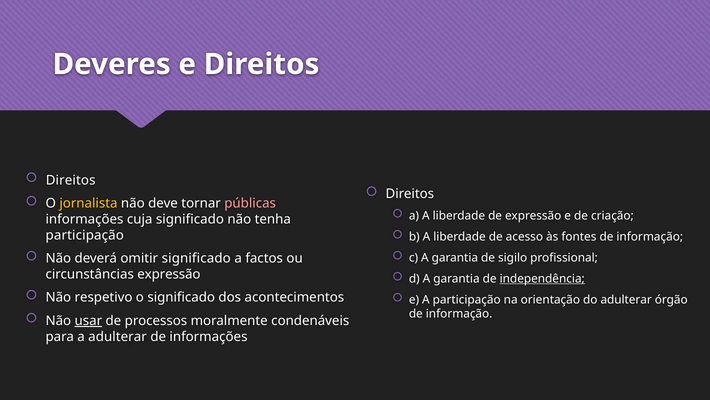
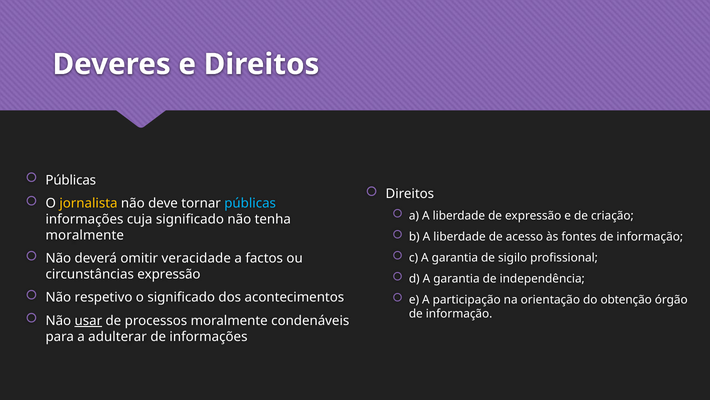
Direitos at (71, 180): Direitos -> Públicas
públicas at (250, 203) colour: pink -> light blue
participação at (85, 235): participação -> moralmente
omitir significado: significado -> veracidade
independência underline: present -> none
do adulterar: adulterar -> obtenção
